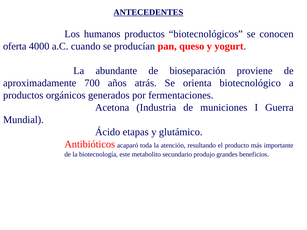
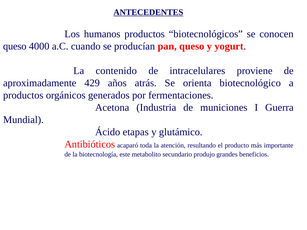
oferta at (15, 46): oferta -> queso
abundante: abundante -> contenido
bioseparación: bioseparación -> intracelulares
700: 700 -> 429
